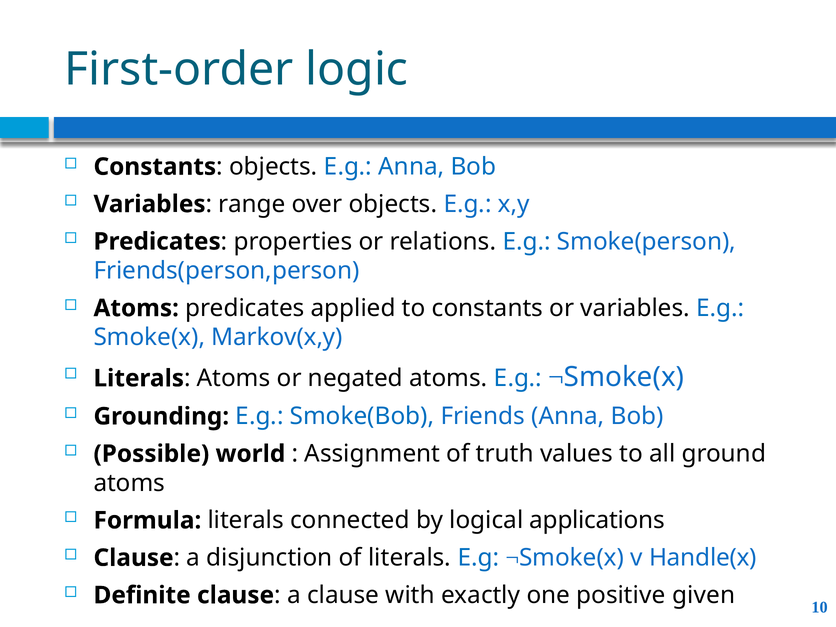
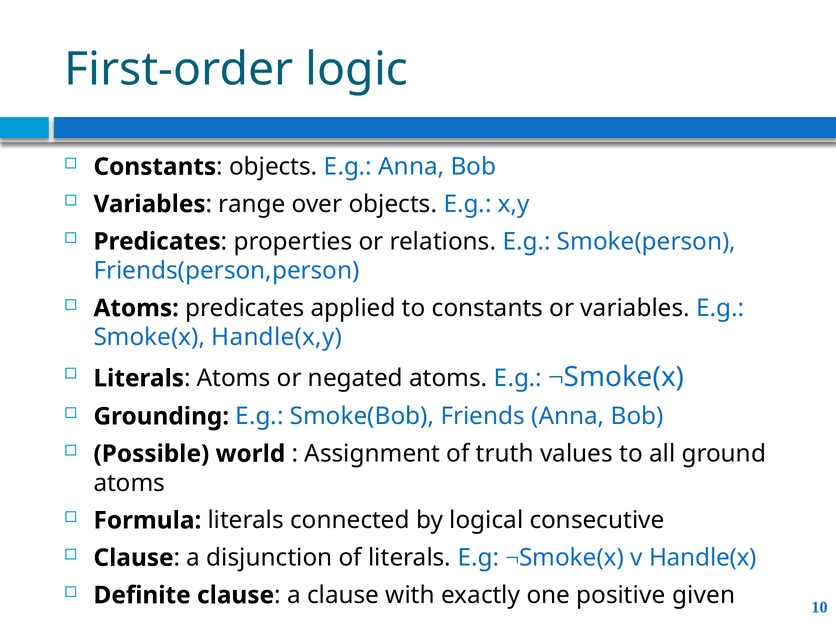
Markov(x,y: Markov(x,y -> Handle(x,y
applications: applications -> consecutive
